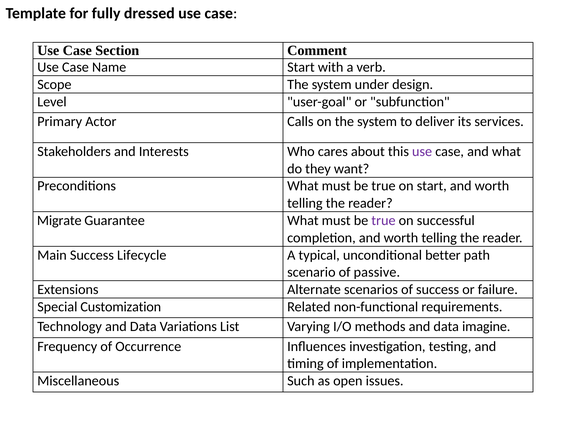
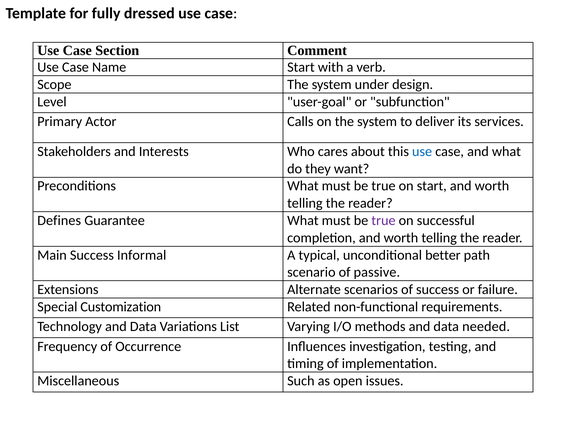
use at (422, 152) colour: purple -> blue
Migrate: Migrate -> Defines
Lifecycle: Lifecycle -> Informal
imagine: imagine -> needed
